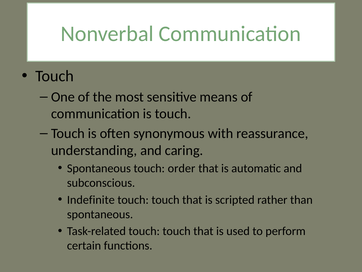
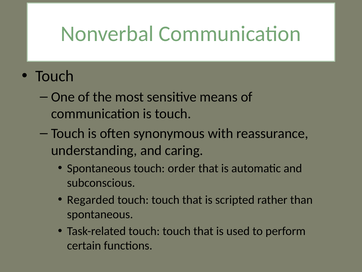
Indefinite: Indefinite -> Regarded
